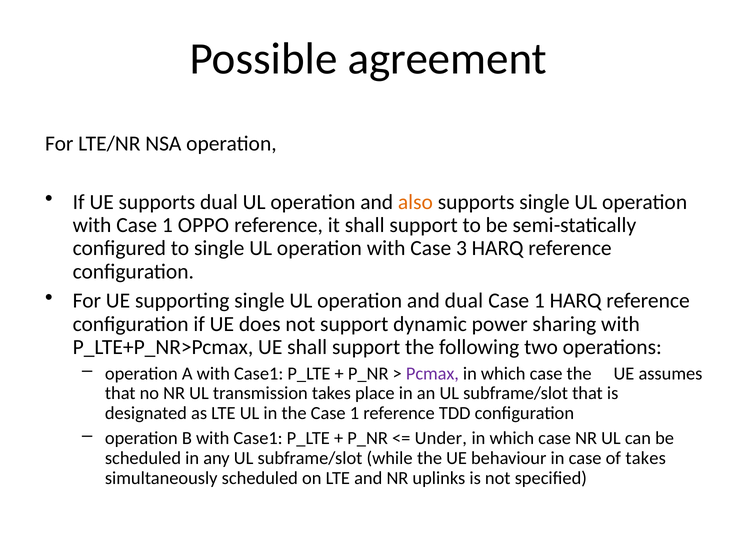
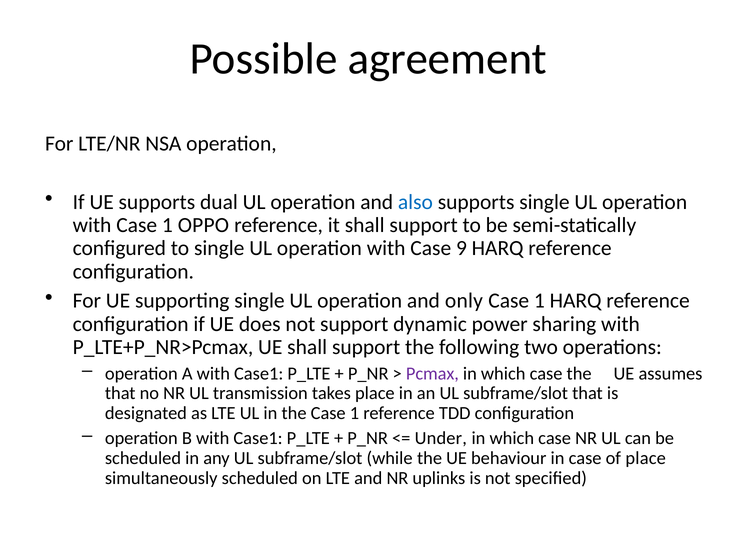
also colour: orange -> blue
3: 3 -> 9
and dual: dual -> only
of takes: takes -> place
